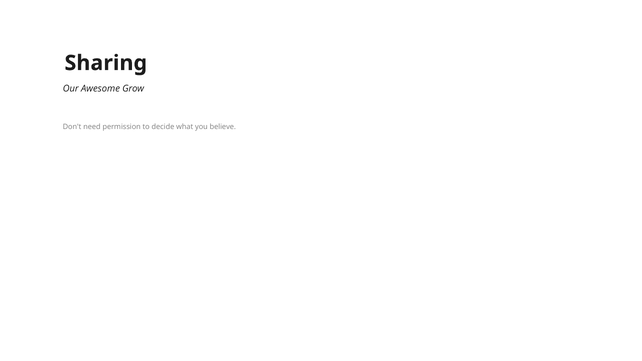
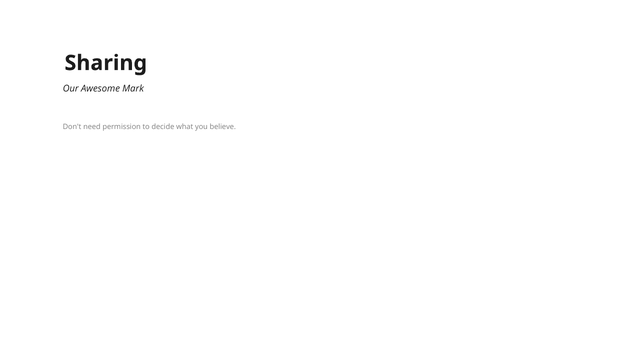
Grow: Grow -> Mark
